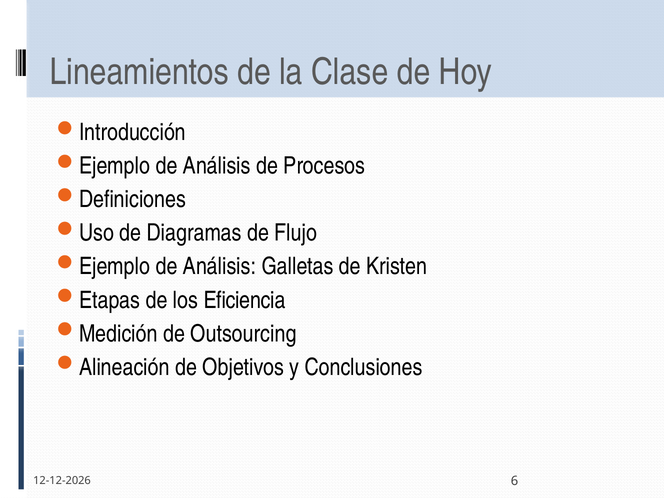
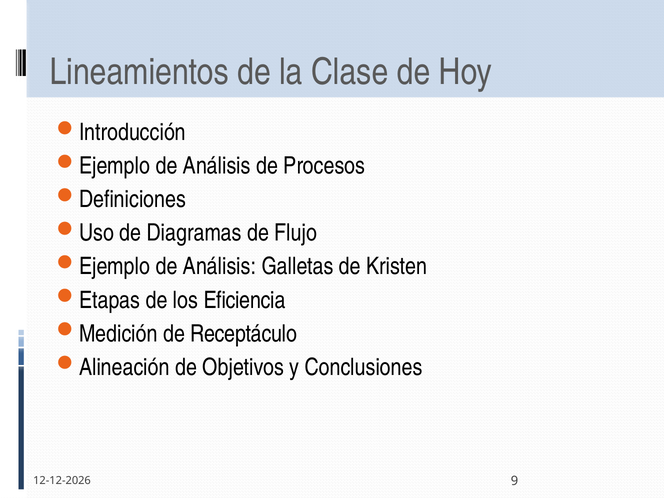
Outsourcing: Outsourcing -> Receptáculo
6: 6 -> 9
